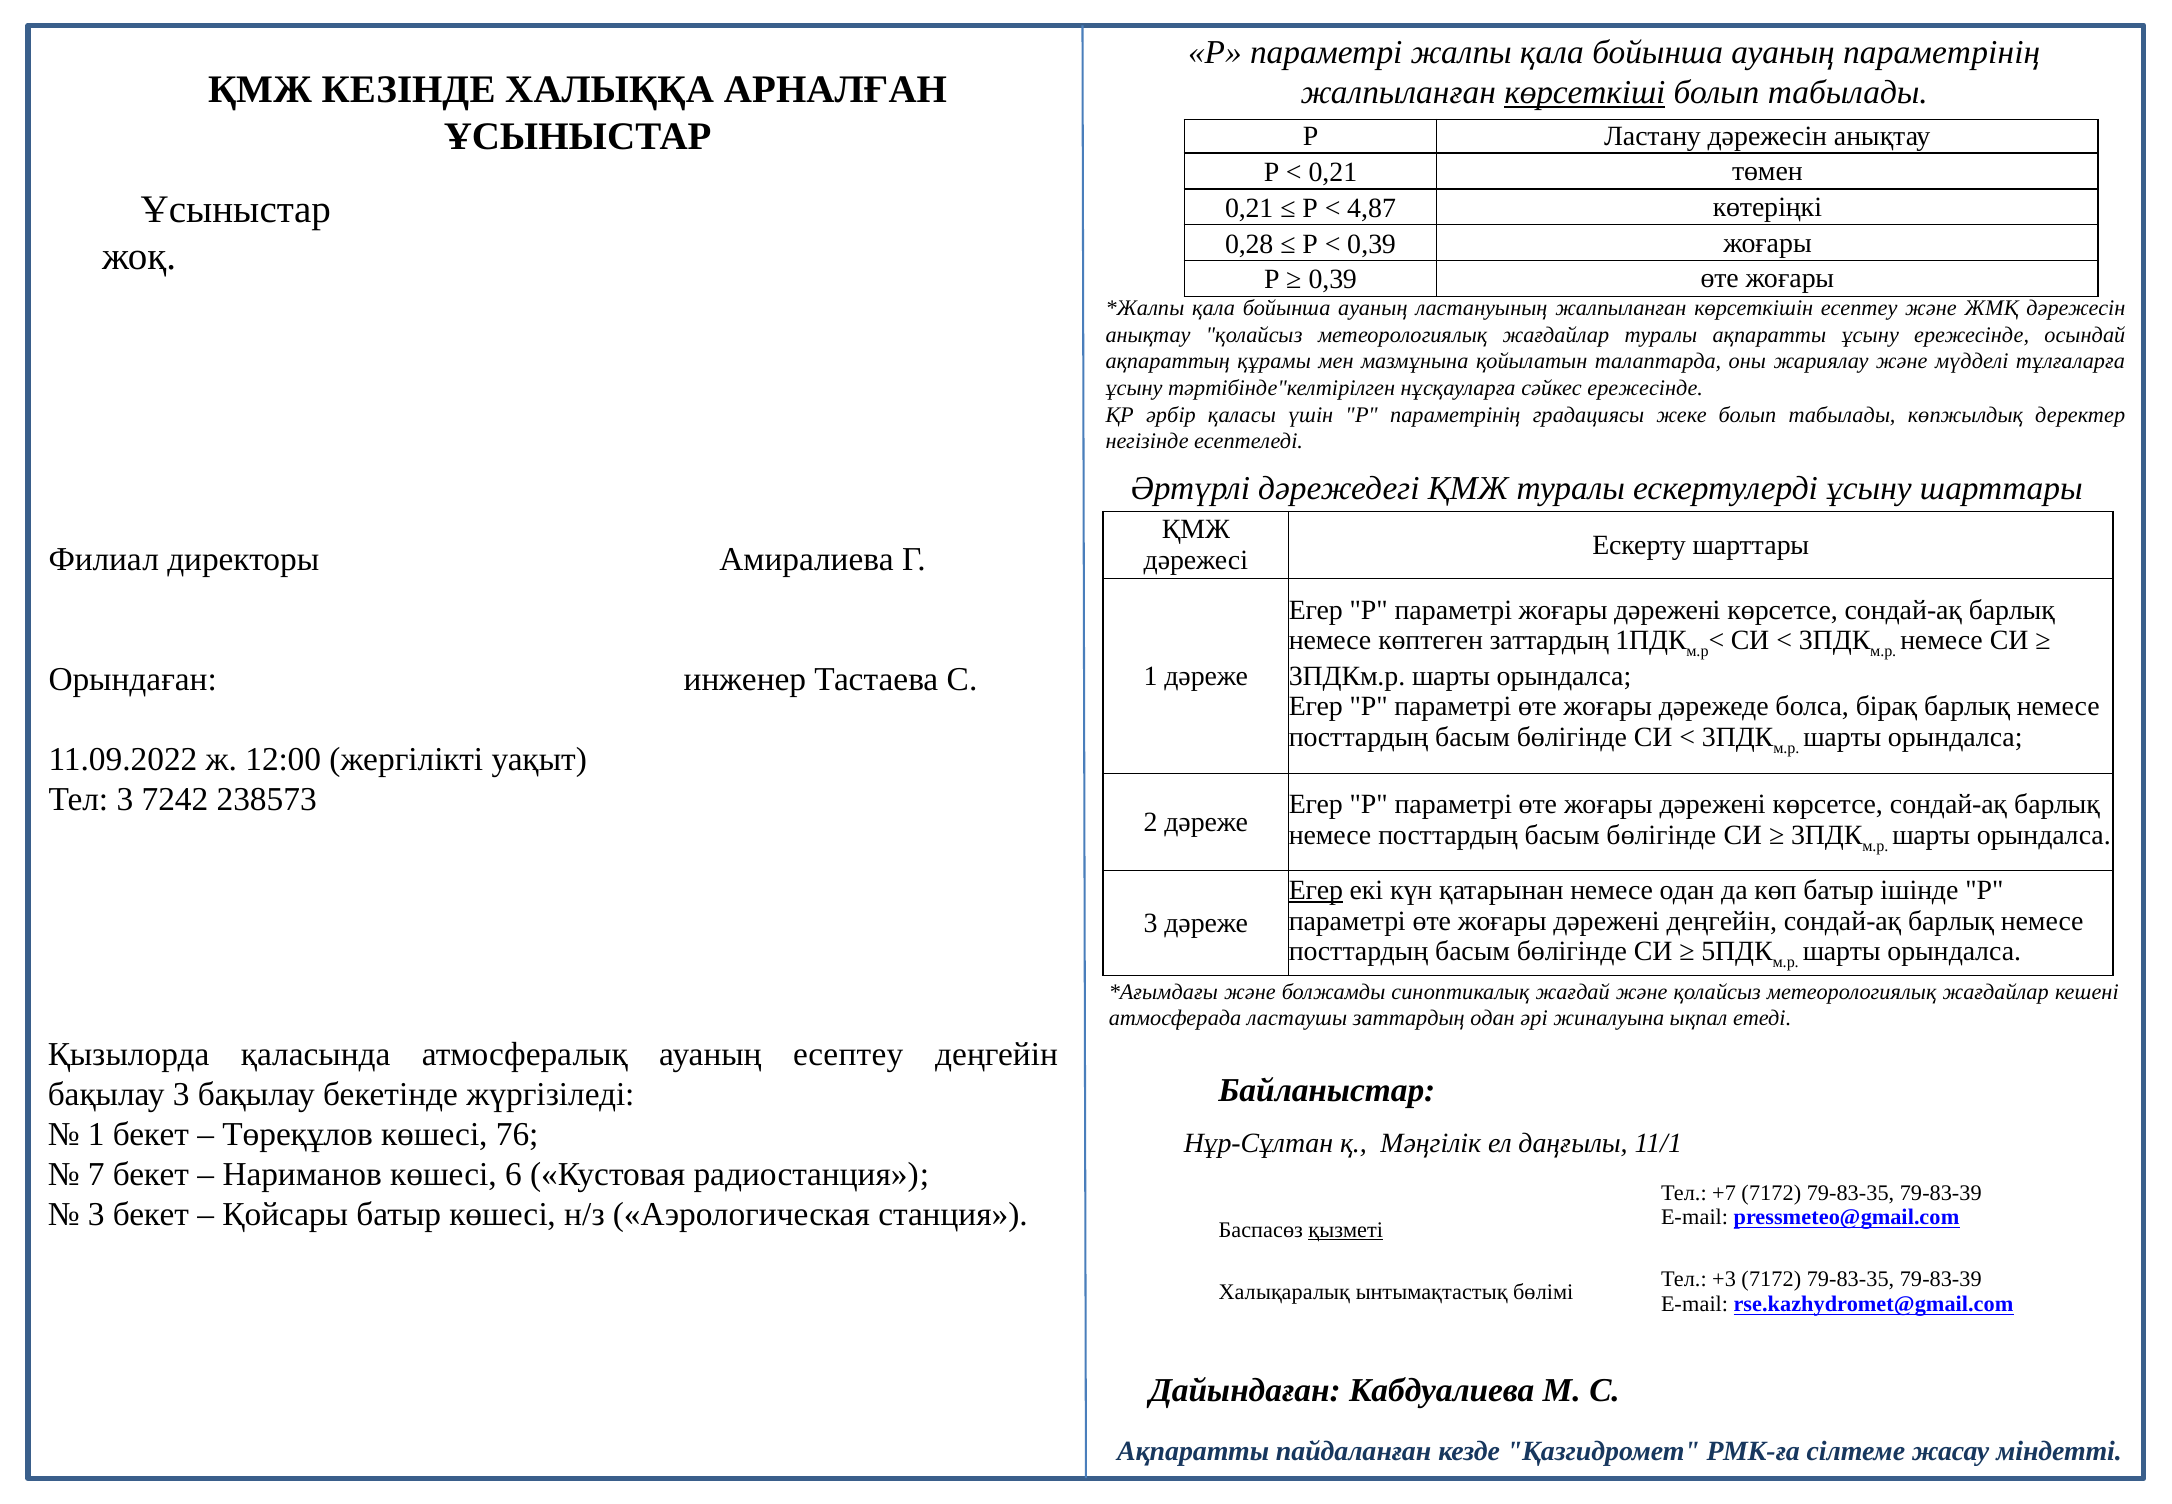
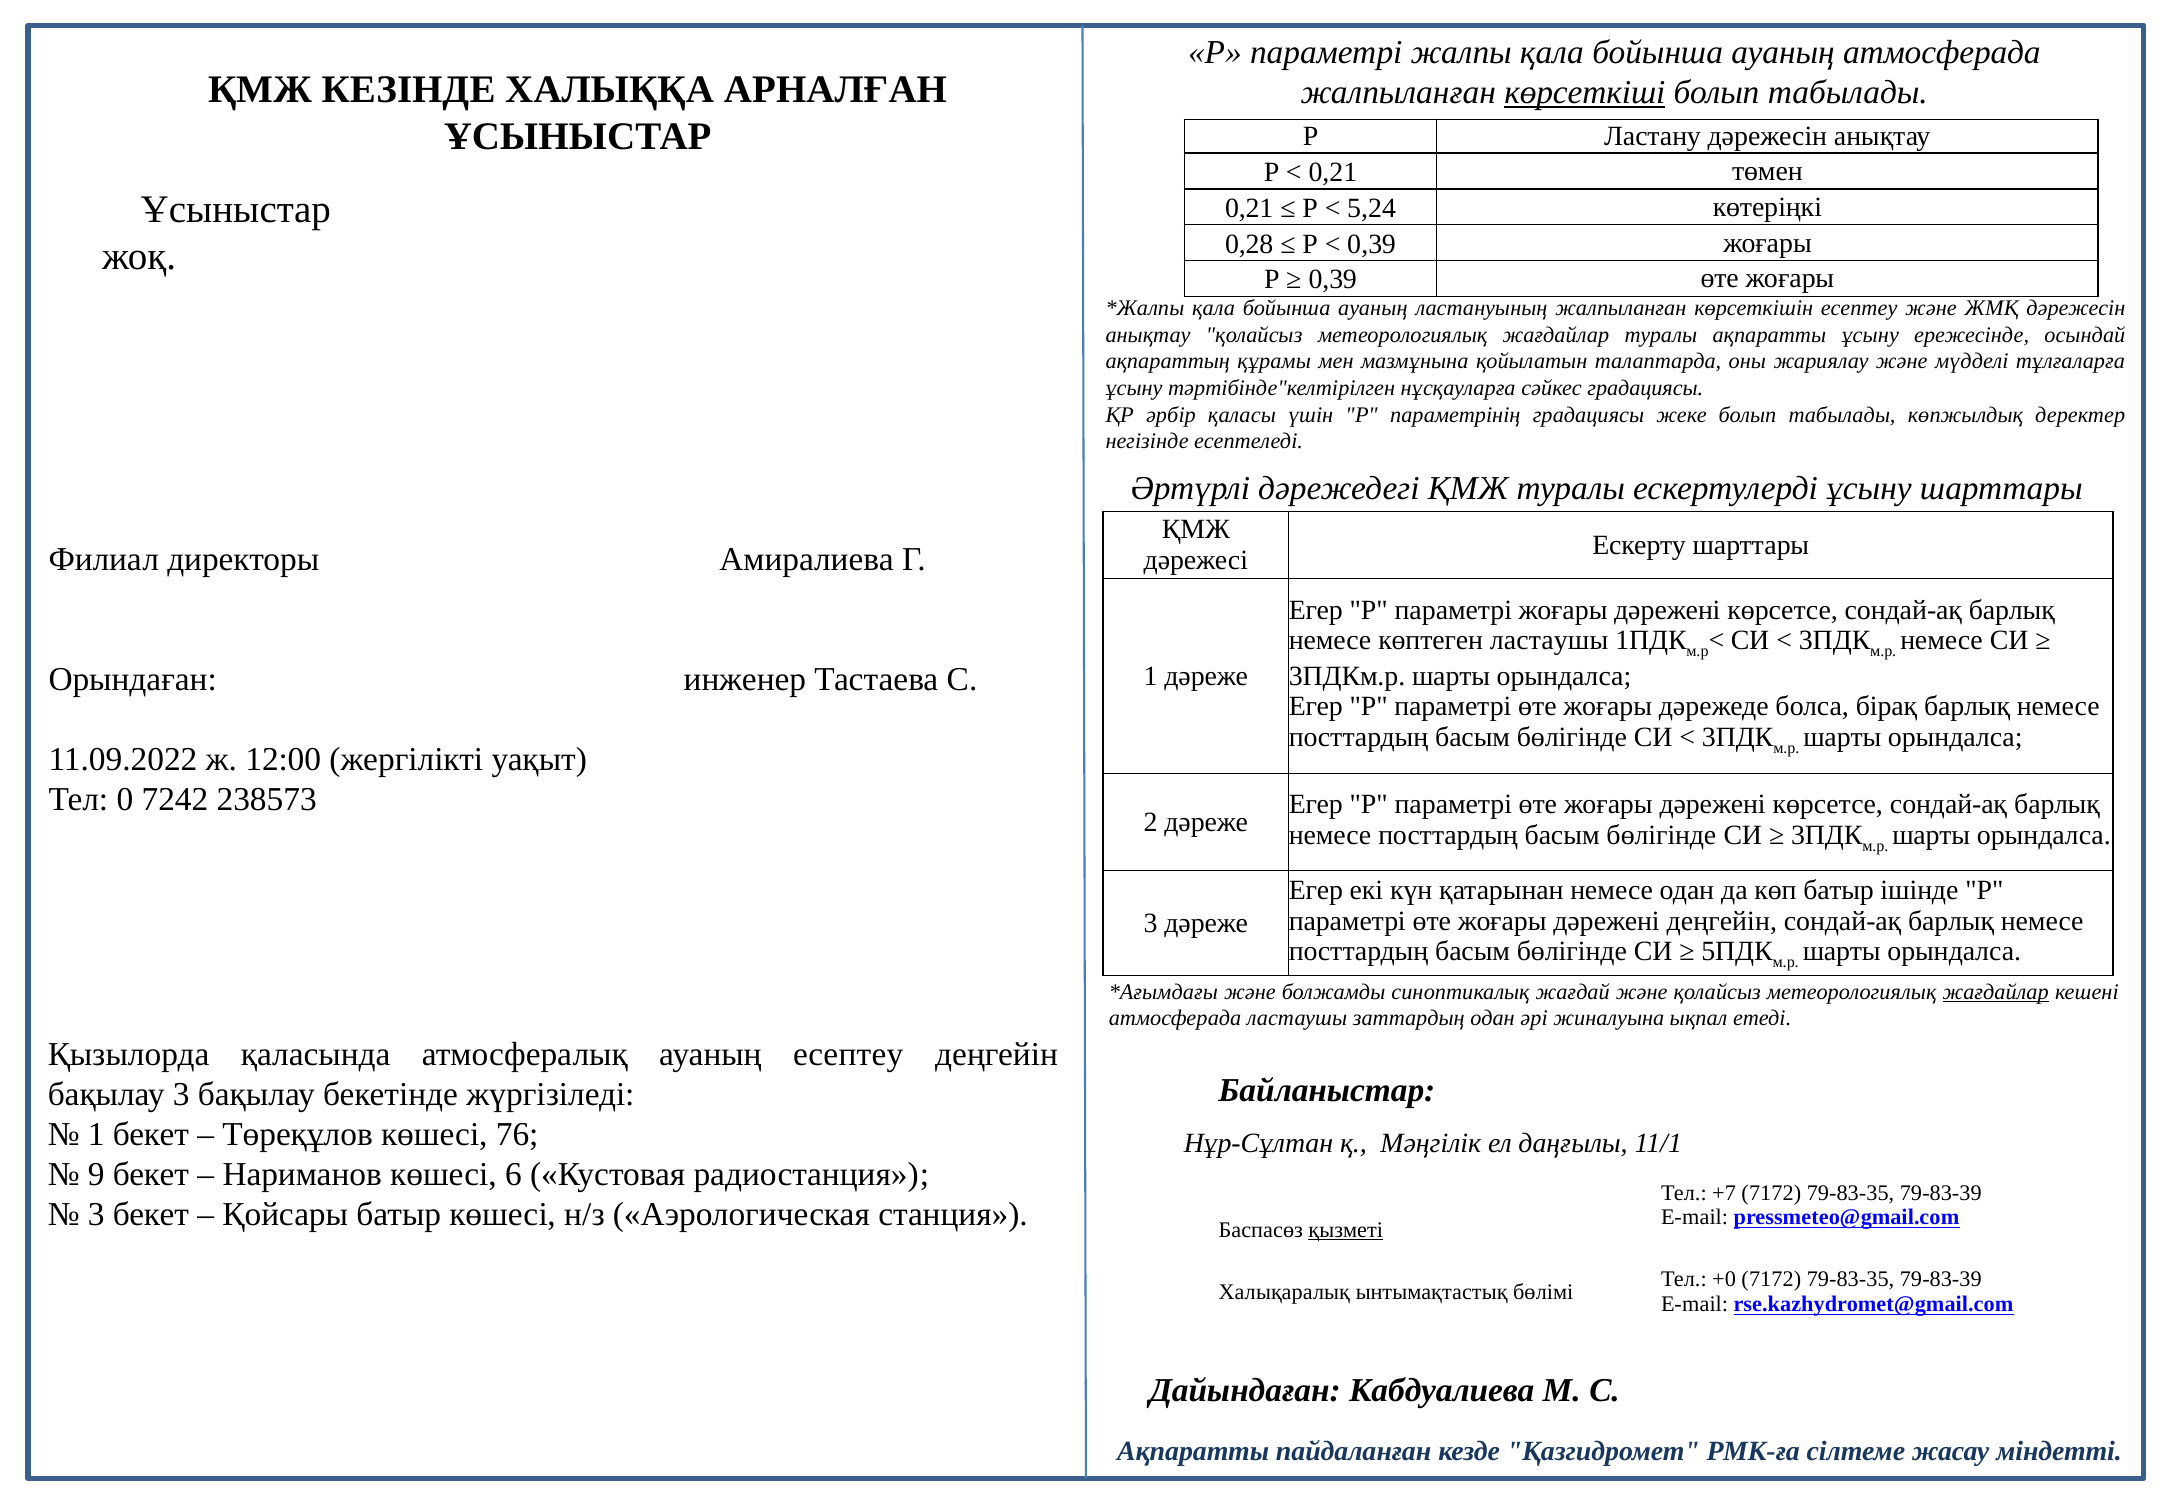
ауаның параметрінің: параметрінің -> атмосферада
4,87: 4,87 -> 5,24
сәйкес ережесінде: ережесінде -> градациясы
көптеген заттардың: заттардың -> ластаушы
Тел 3: 3 -> 0
Егер at (1316, 890) underline: present -> none
жағдайлар at (1996, 992) underline: none -> present
7: 7 -> 9
+3: +3 -> +0
